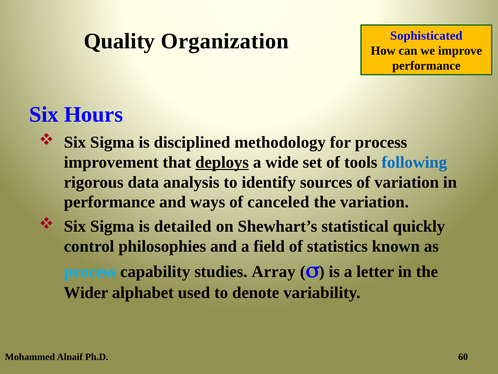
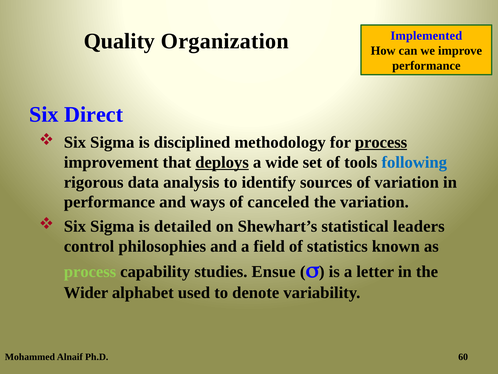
Sophisticated: Sophisticated -> Implemented
Hours: Hours -> Direct
process at (381, 142) underline: none -> present
quickly: quickly -> leaders
process at (90, 271) colour: light blue -> light green
Array: Array -> Ensue
